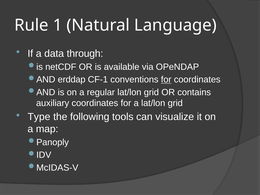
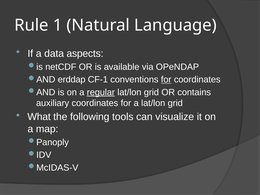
through: through -> aspects
regular underline: none -> present
Type: Type -> What
